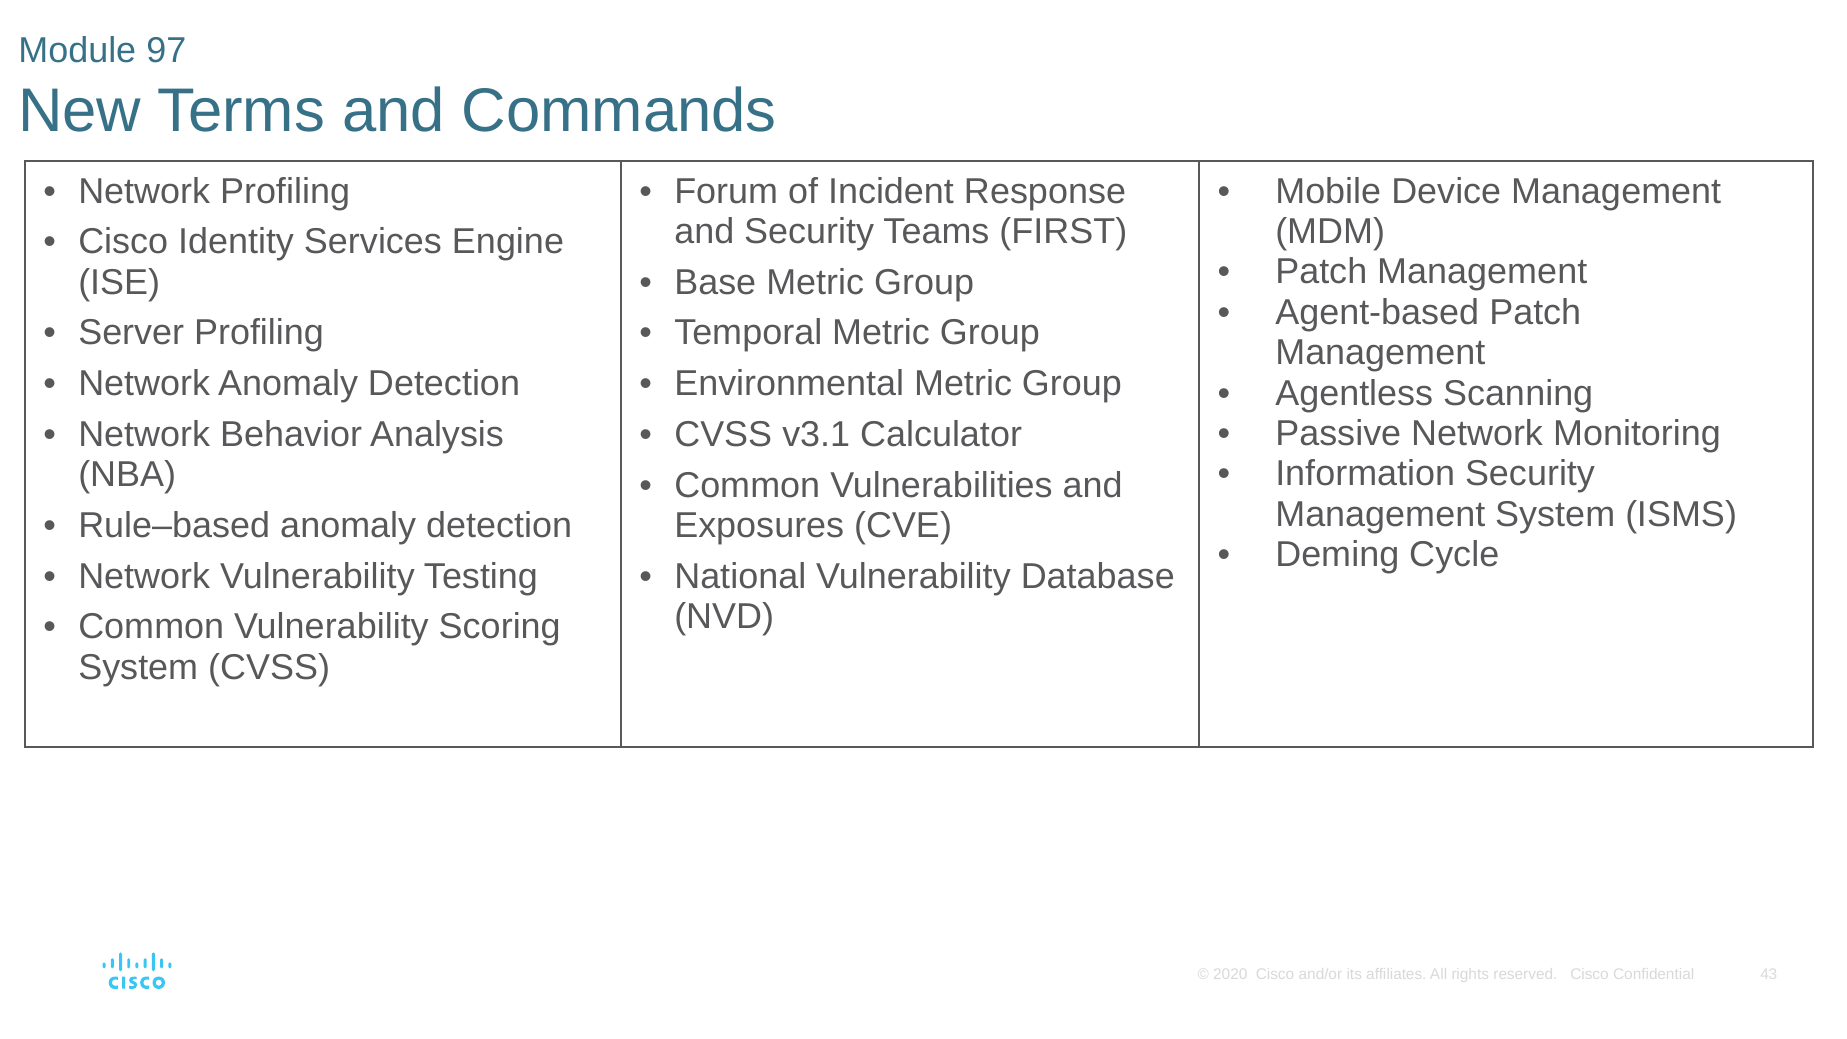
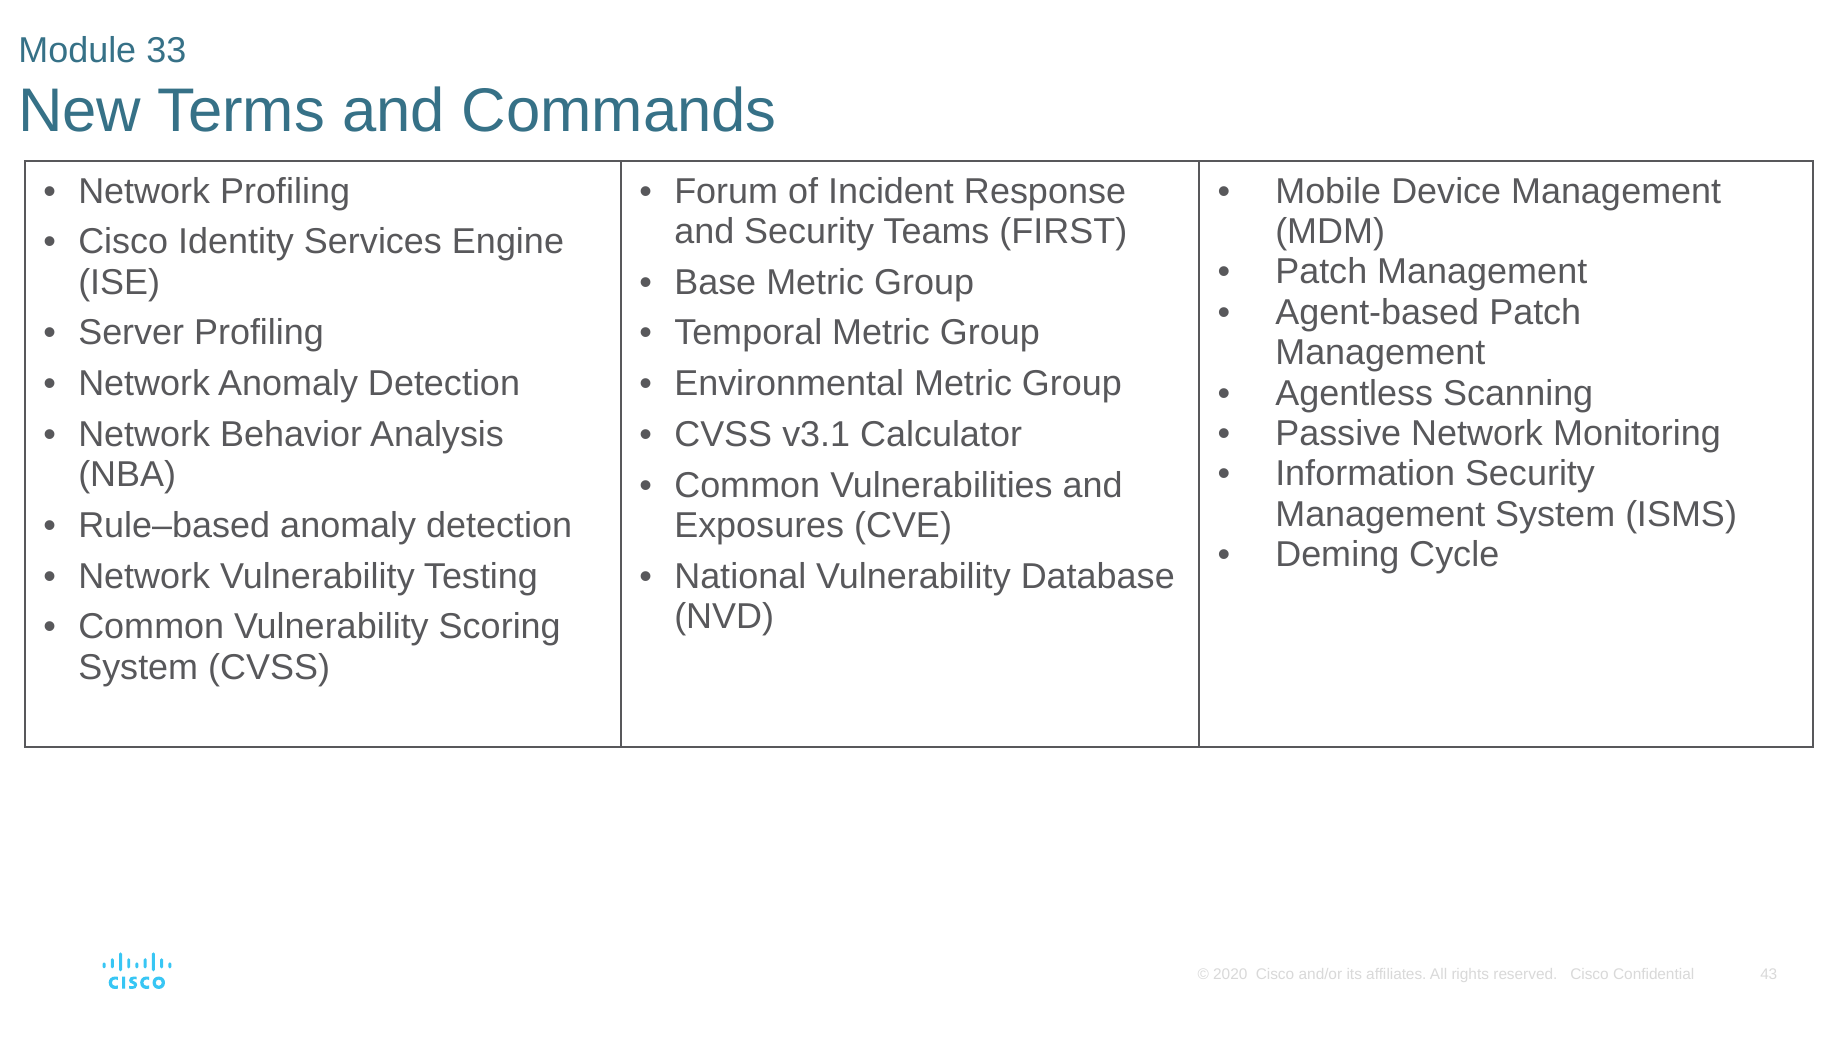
97: 97 -> 33
